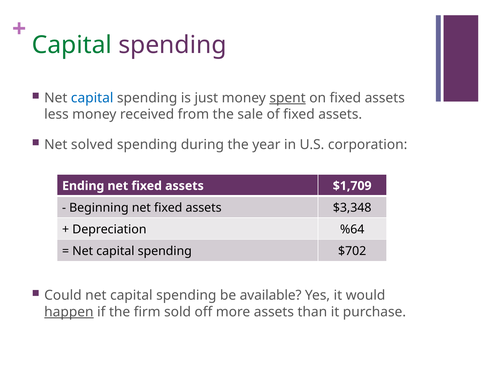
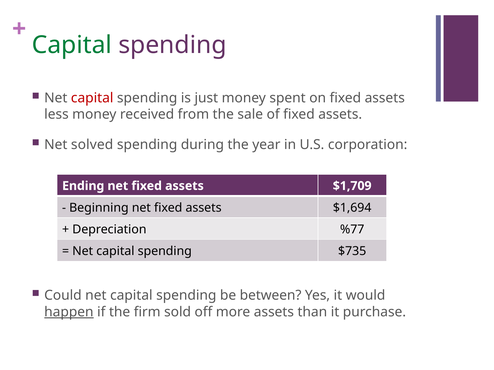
capital at (92, 98) colour: blue -> red
spent underline: present -> none
$3,348: $3,348 -> $1,694
%64: %64 -> %77
$702: $702 -> $735
available: available -> between
